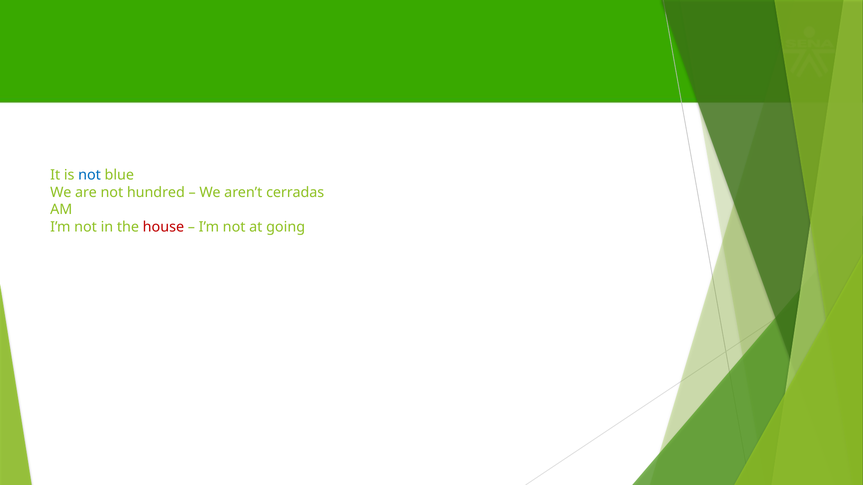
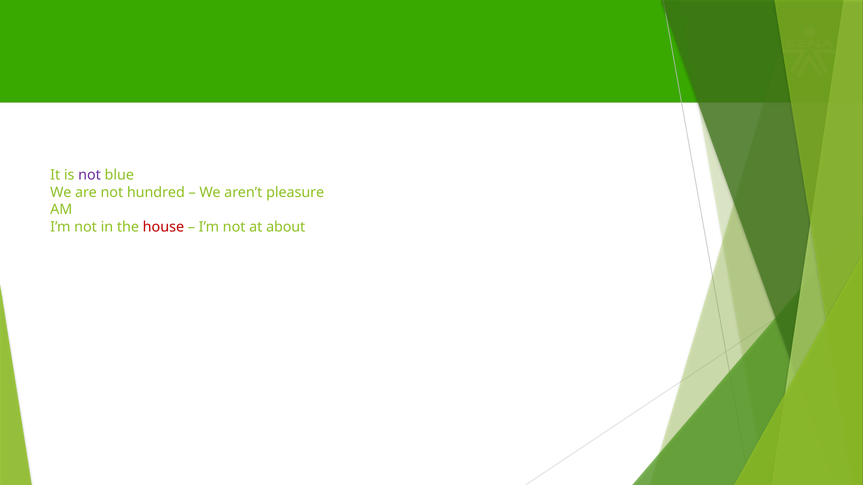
not at (90, 175) colour: blue -> purple
cerradas: cerradas -> pleasure
going: going -> about
